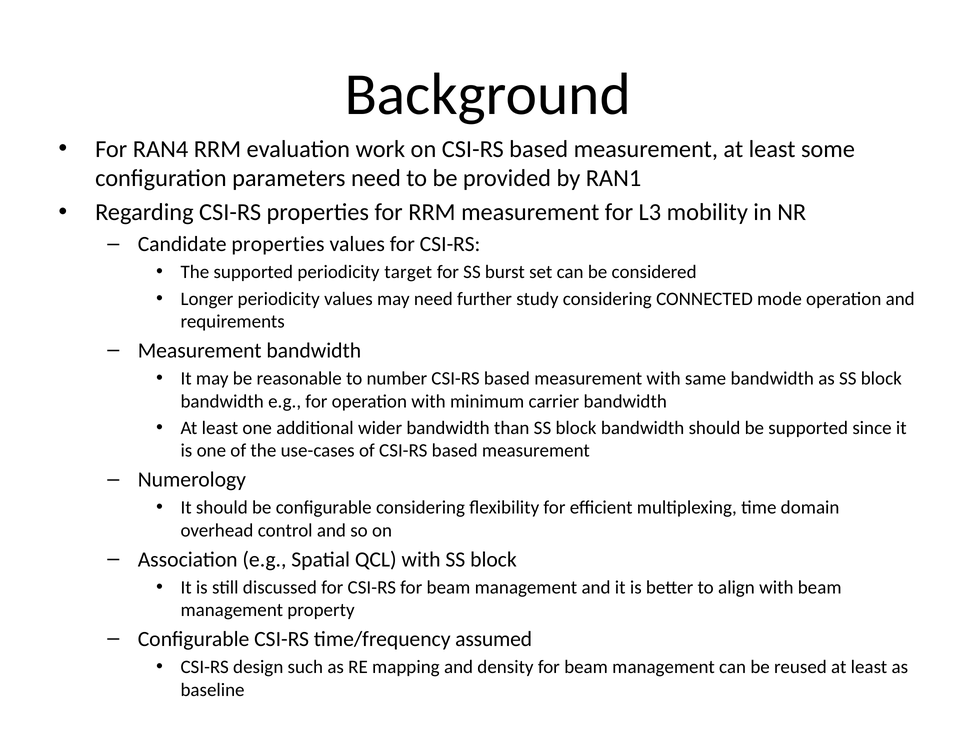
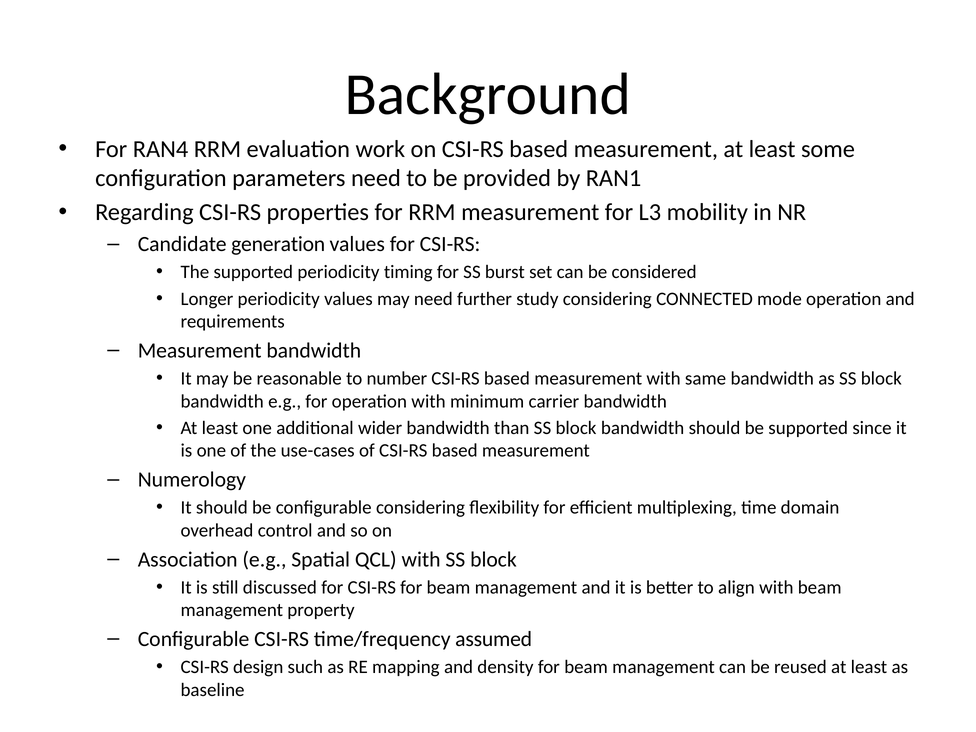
Candidate properties: properties -> generation
target: target -> timing
